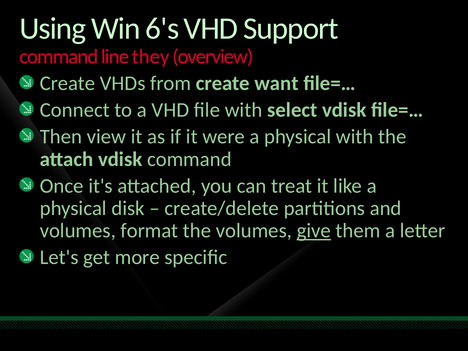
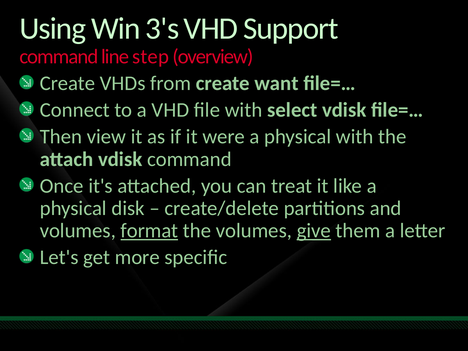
6's: 6's -> 3's
they: they -> step
format underline: none -> present
